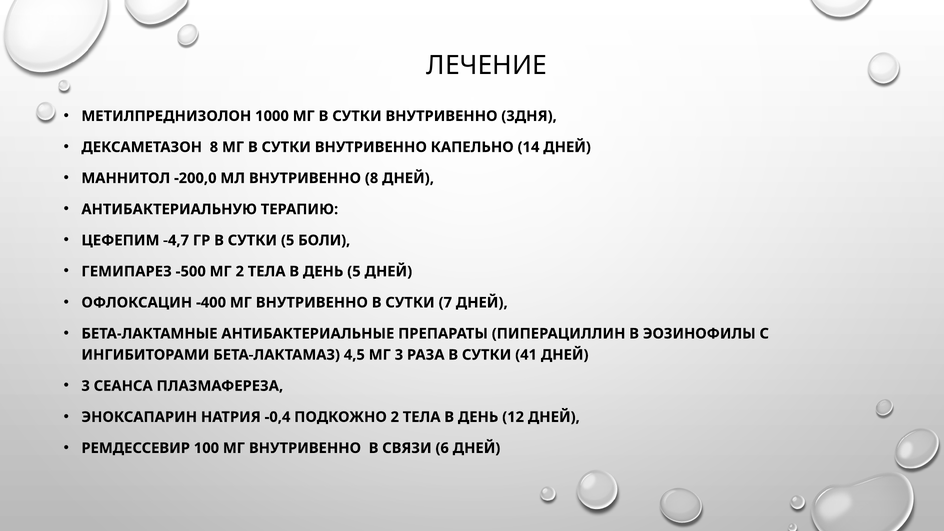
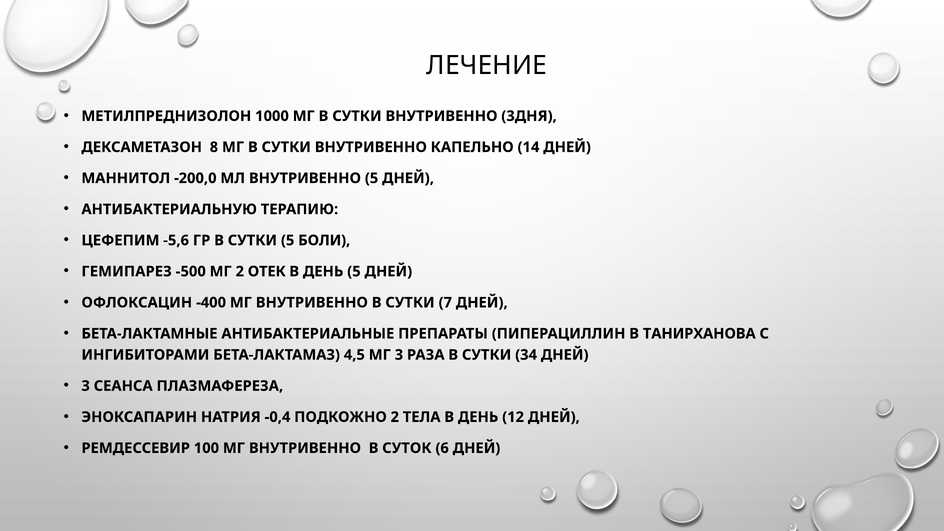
ВНУТРИВЕННО 8: 8 -> 5
-4,7: -4,7 -> -5,6
МГ 2 ТЕЛА: ТЕЛА -> ОТЕК
ЭОЗИНОФИЛЫ: ЭОЗИНОФИЛЫ -> ТАНИРХАНОВА
41: 41 -> 34
СВЯЗИ: СВЯЗИ -> СУТОК
